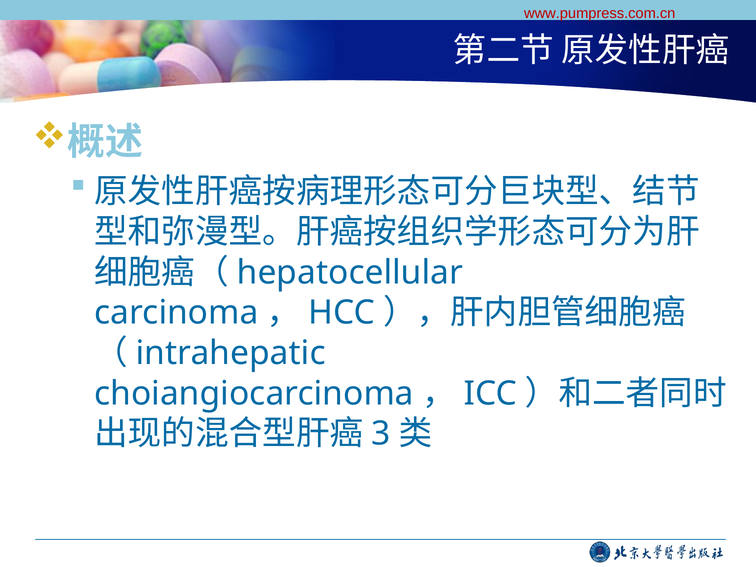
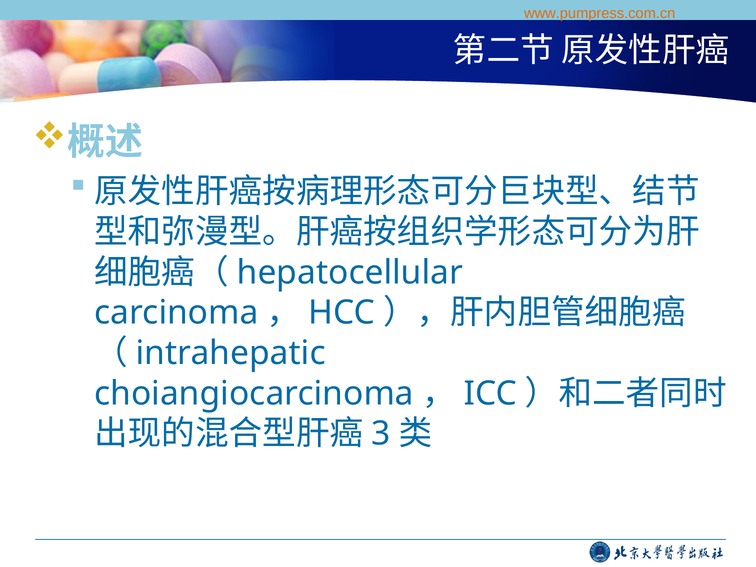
www.pumpress.com.cn colour: red -> orange
